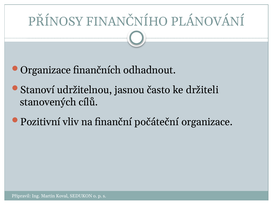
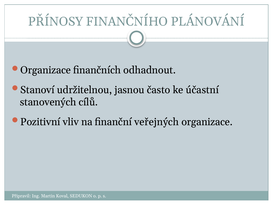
držiteli: držiteli -> účastní
počáteční: počáteční -> veřejných
